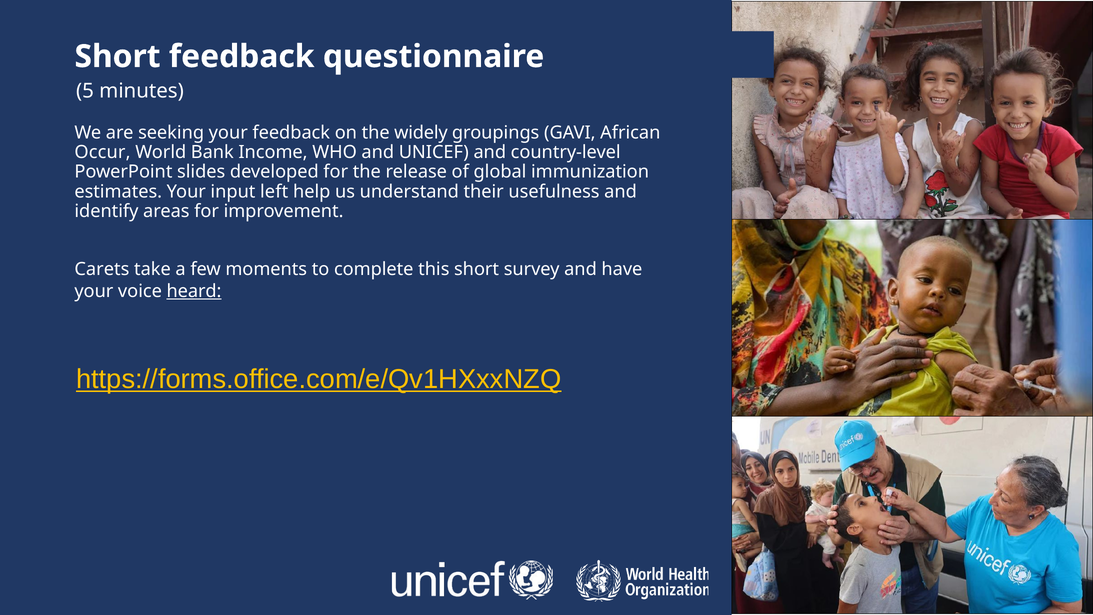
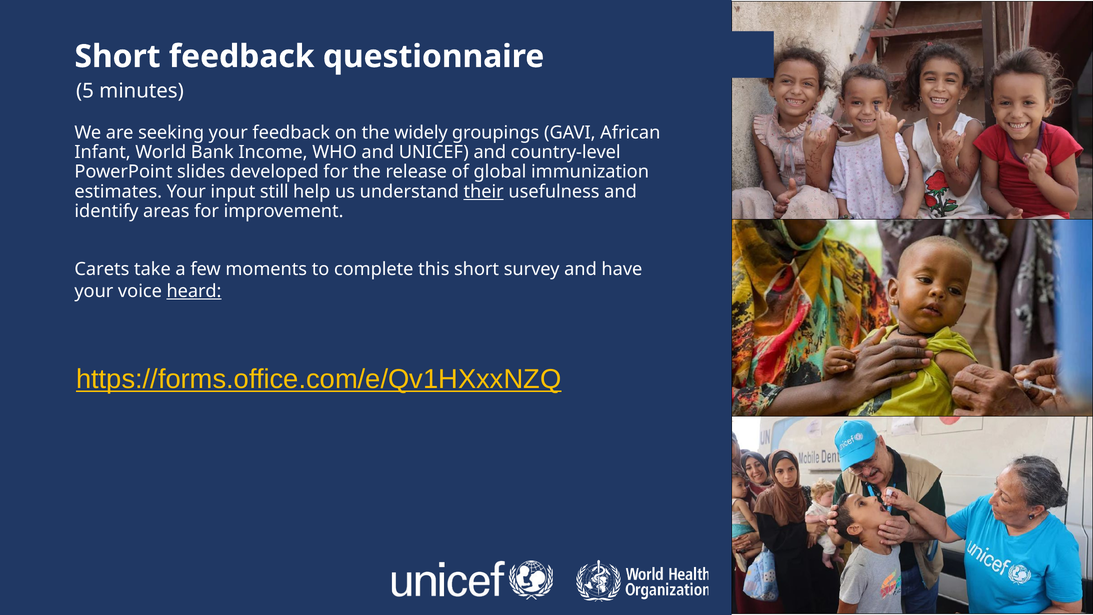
Occur: Occur -> Infant
left: left -> still
their underline: none -> present
